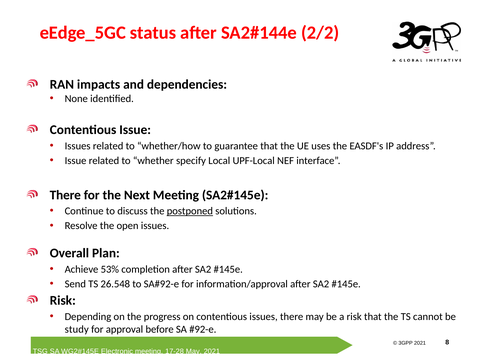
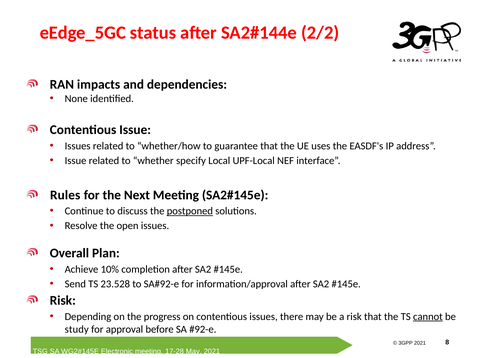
There at (65, 195): There -> Rules
53%: 53% -> 10%
26.548: 26.548 -> 23.528
cannot underline: none -> present
